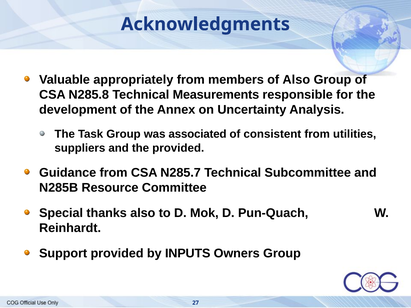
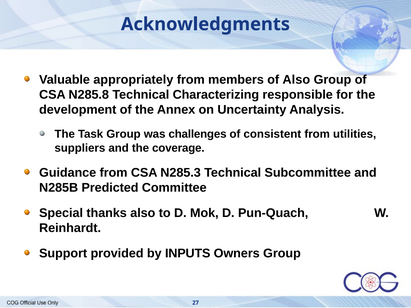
Measurements: Measurements -> Characterizing
associated: associated -> challenges
the provided: provided -> coverage
N285.7: N285.7 -> N285.3
Resource: Resource -> Predicted
